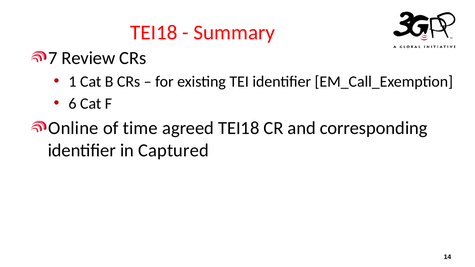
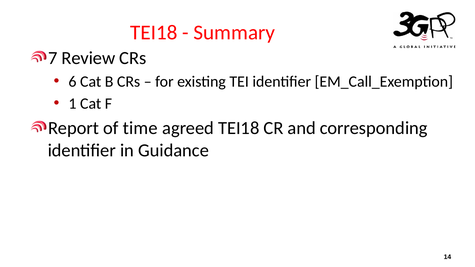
1: 1 -> 6
6: 6 -> 1
Online: Online -> Report
Captured: Captured -> Guidance
